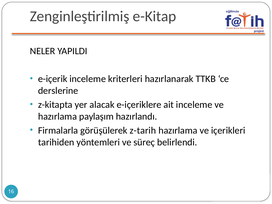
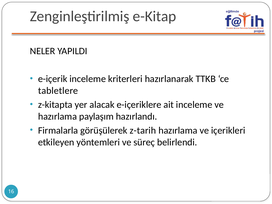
derslerine: derslerine -> tabletlere
tarihiden: tarihiden -> etkileyen
